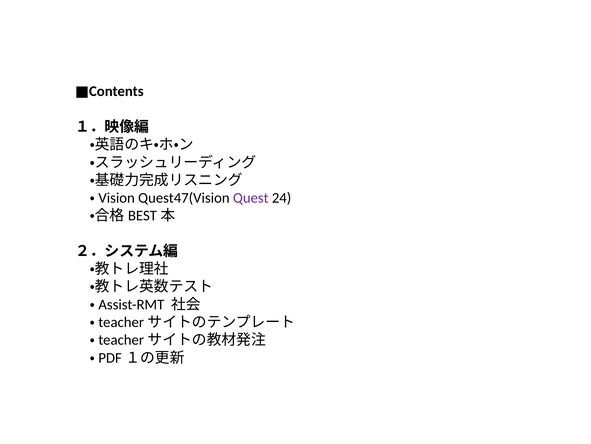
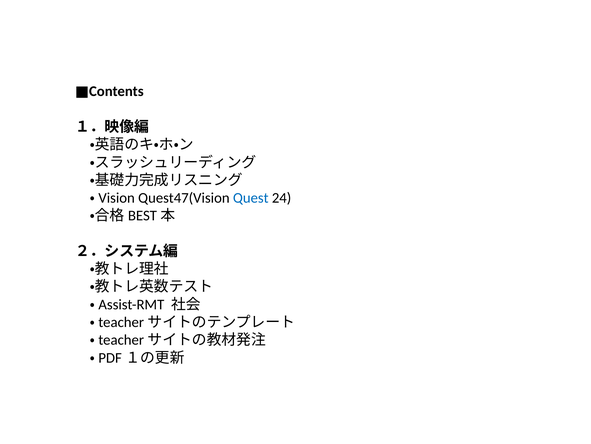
Quest colour: purple -> blue
